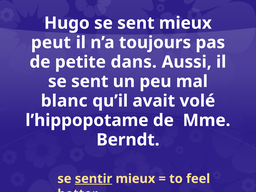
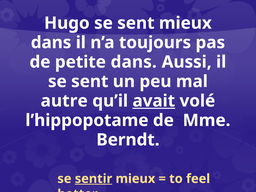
peut at (51, 43): peut -> dans
blanc: blanc -> autre
avait underline: none -> present
